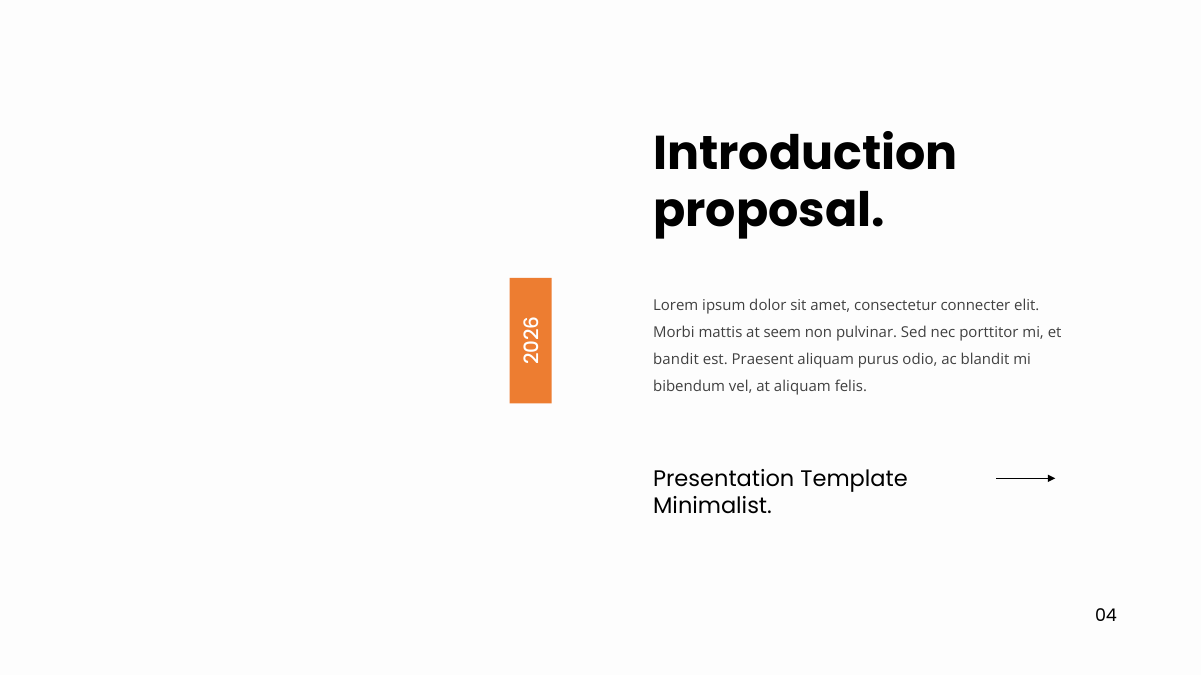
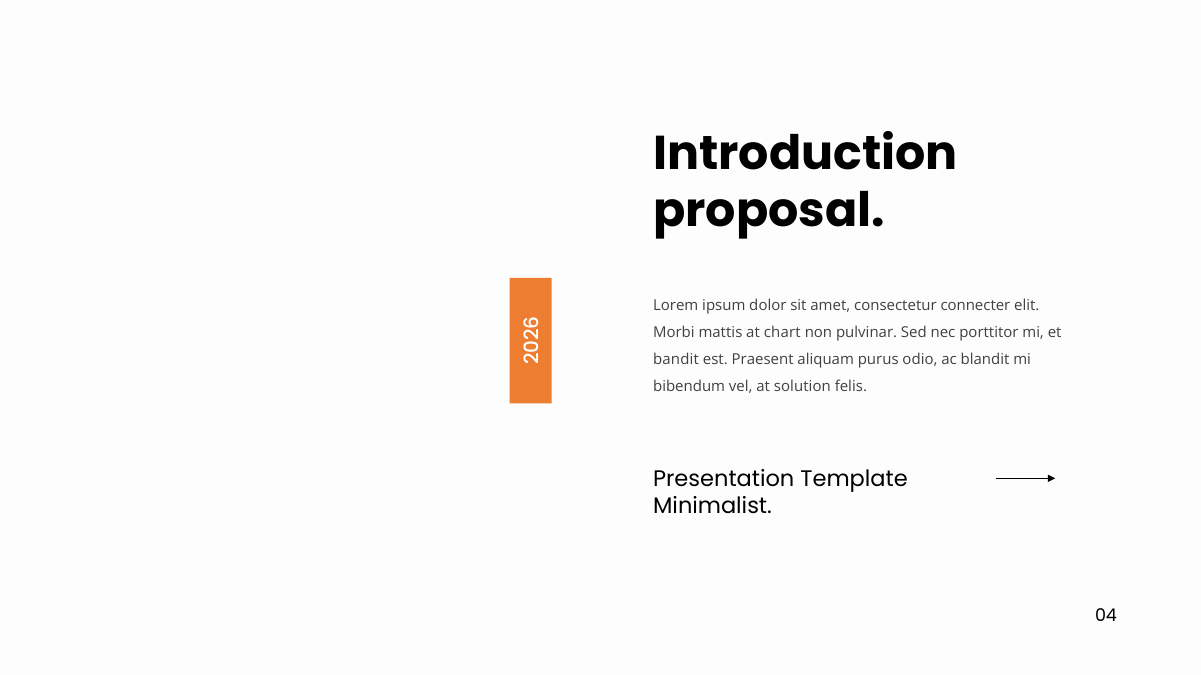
seem: seem -> chart
at aliquam: aliquam -> solution
